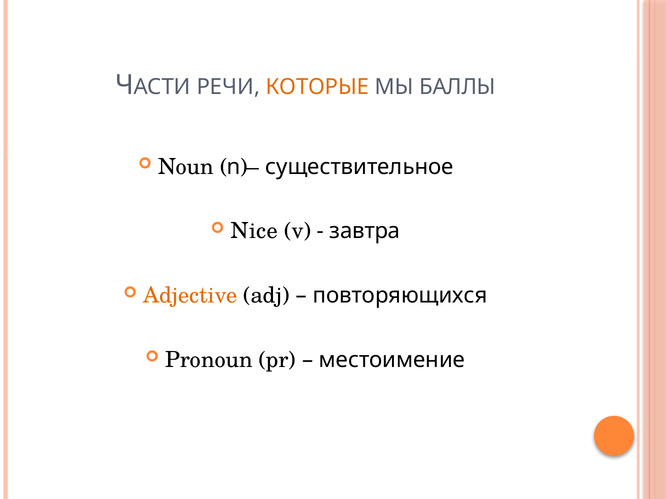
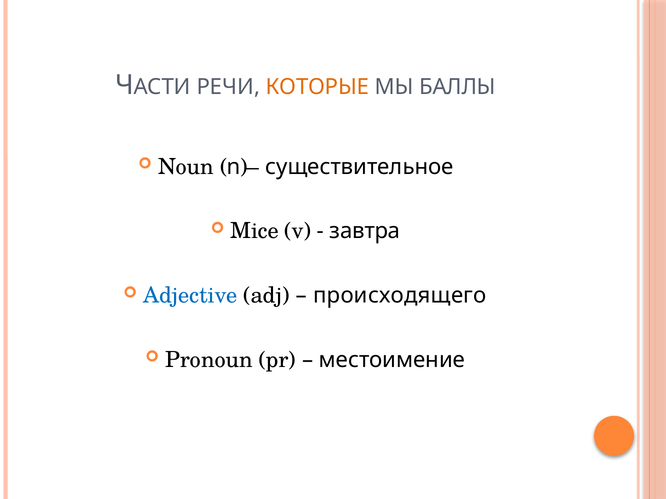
Nice: Nice -> Mice
Adjective colour: orange -> blue
повторяющихся: повторяющихся -> происходящего
